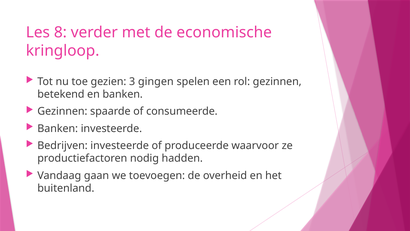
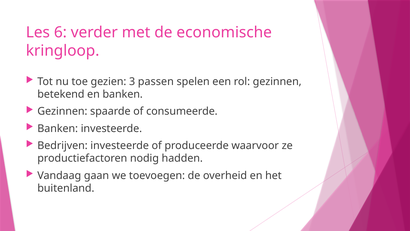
8: 8 -> 6
gingen: gingen -> passen
